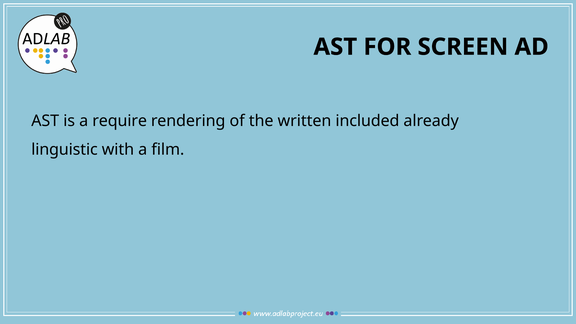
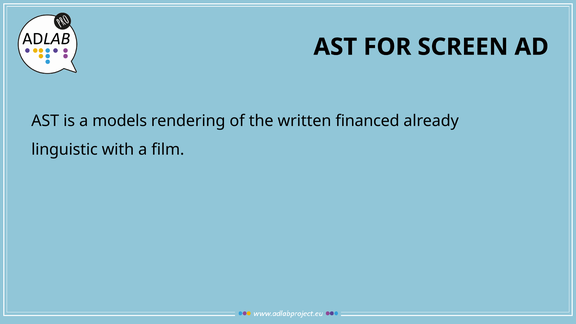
require: require -> models
included: included -> financed
